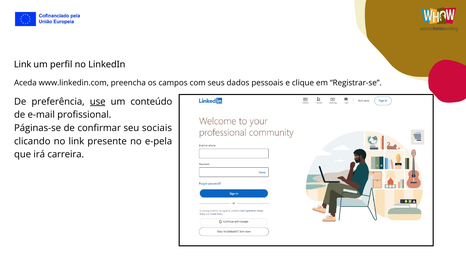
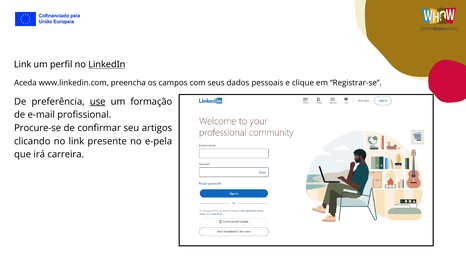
LinkedIn underline: none -> present
conteúdo: conteúdo -> formação
Páginas-se: Páginas-se -> Procure-se
sociais: sociais -> artigos
